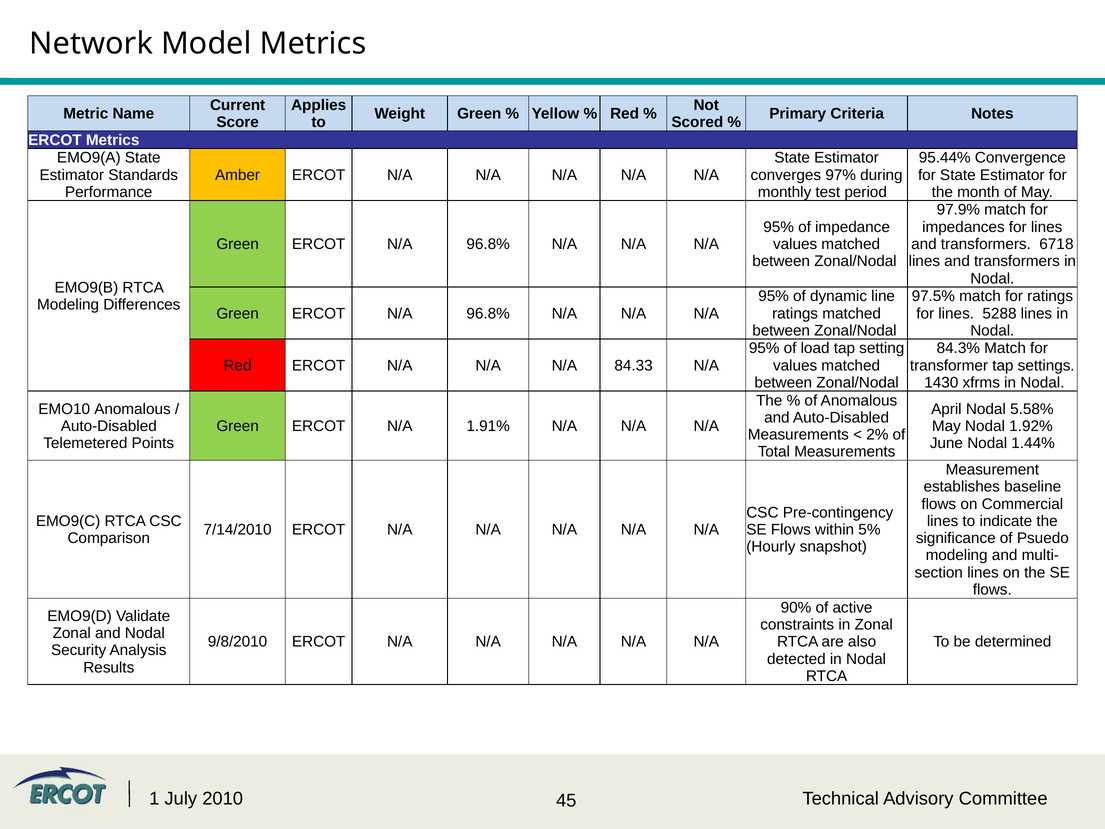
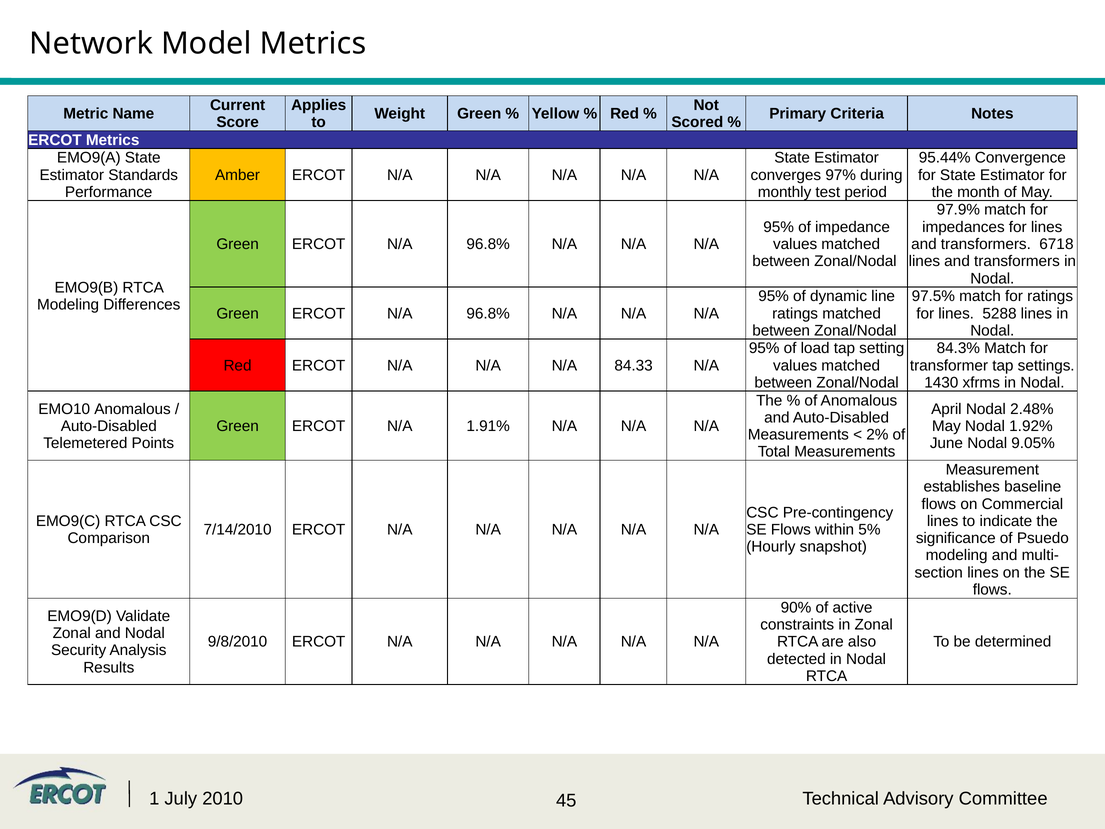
5.58%: 5.58% -> 2.48%
1.44%: 1.44% -> 9.05%
